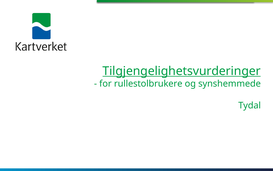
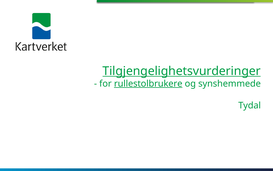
rullestolbrukere underline: none -> present
